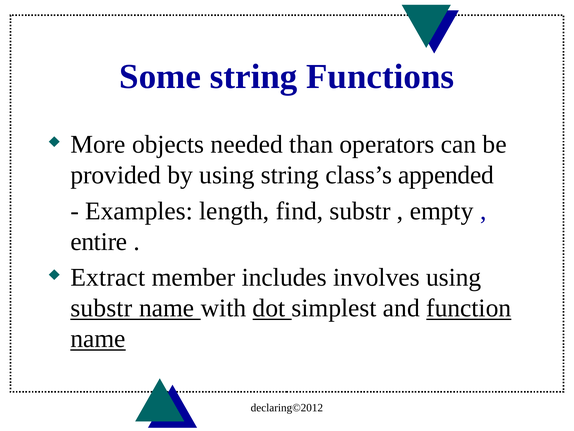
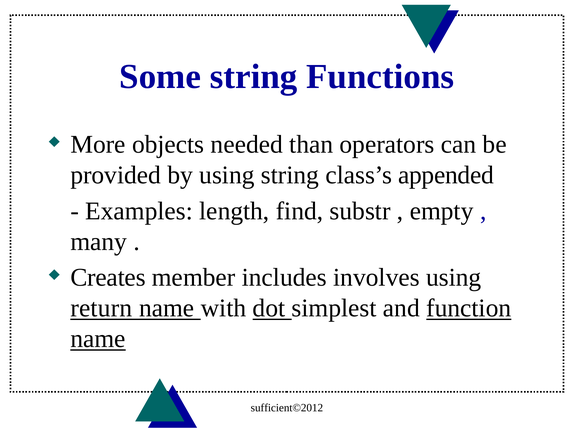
entire: entire -> many
Extract: Extract -> Creates
substr at (101, 308): substr -> return
declaring©2012: declaring©2012 -> sufficient©2012
